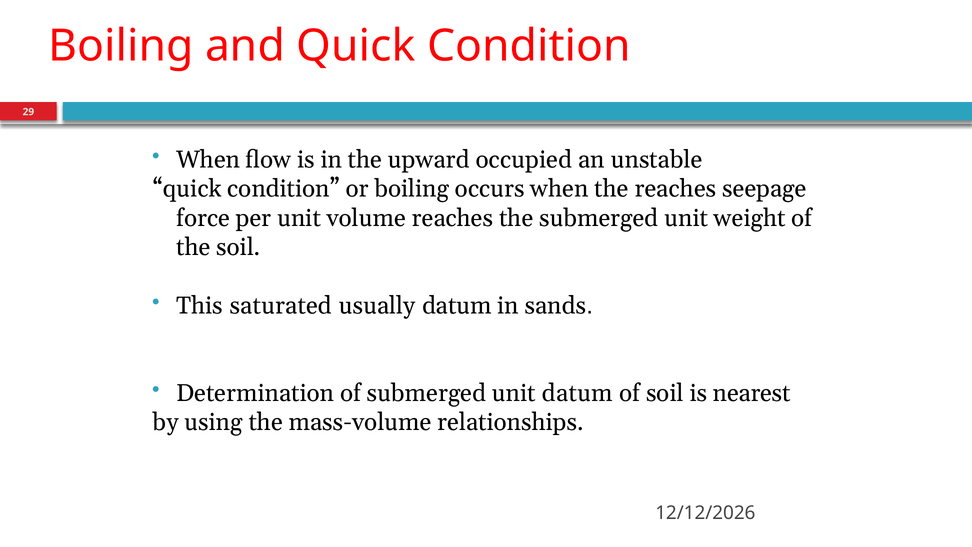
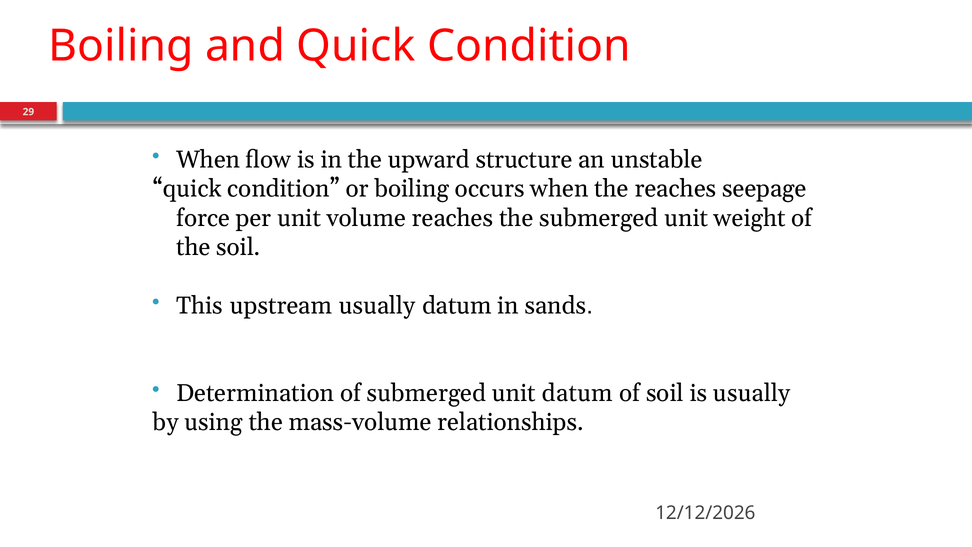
occupied: occupied -> structure
saturated: saturated -> upstream
is nearest: nearest -> usually
